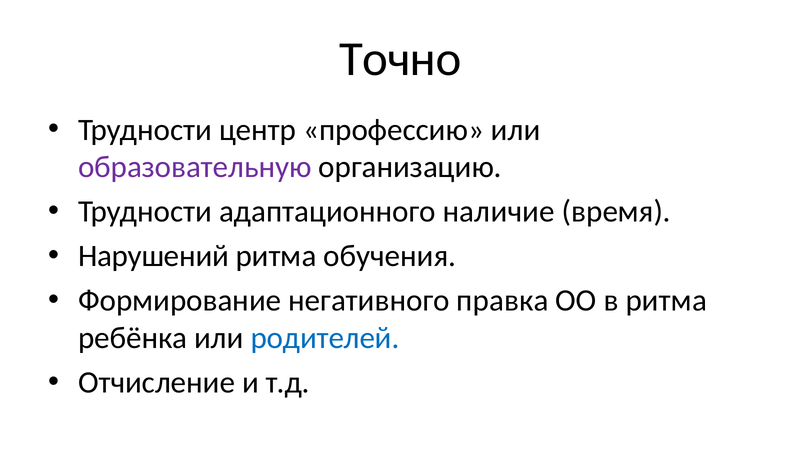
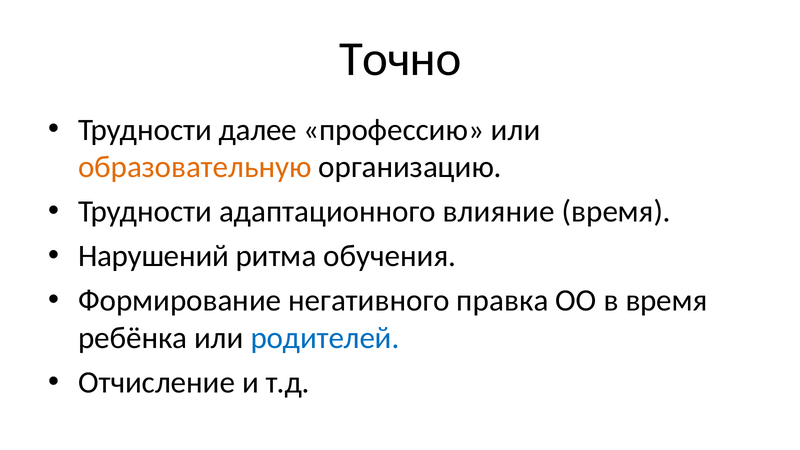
центр: центр -> далее
образовательную colour: purple -> orange
наличие: наличие -> влияние
в ритма: ритма -> время
